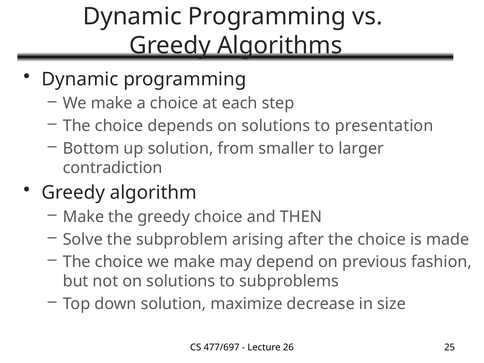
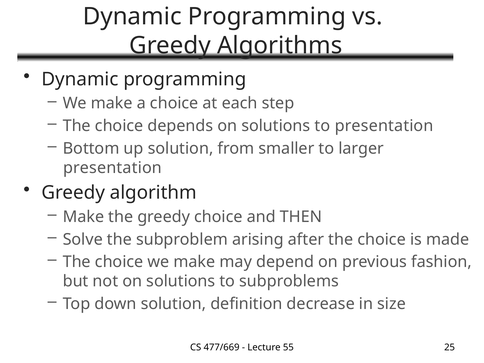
contradiction at (113, 168): contradiction -> presentation
maximize: maximize -> definition
477/697: 477/697 -> 477/669
26: 26 -> 55
